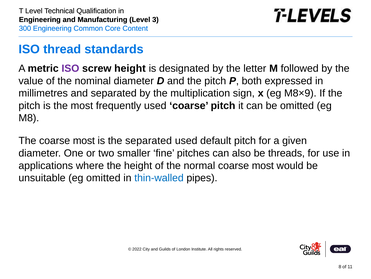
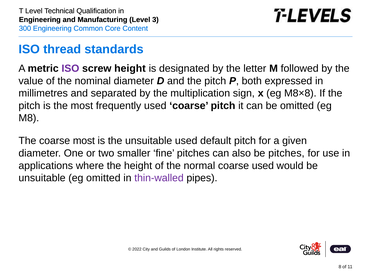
M8×9: M8×9 -> M8×8
the separated: separated -> unsuitable
be threads: threads -> pitches
normal coarse most: most -> used
thin-walled colour: blue -> purple
